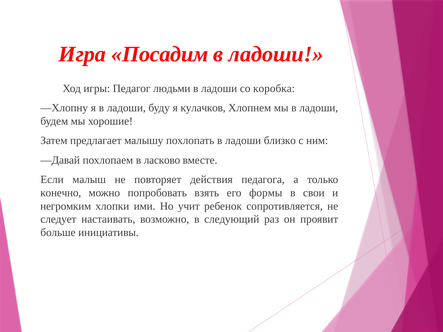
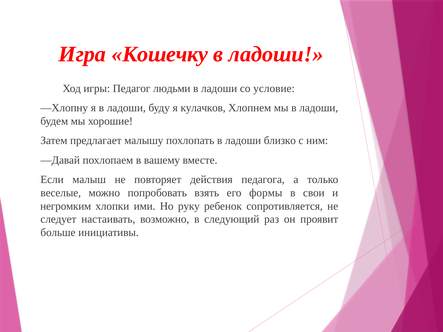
Посадим: Посадим -> Кошечку
коробка: коробка -> условие
ласково: ласково -> вашему
конечно: конечно -> веселые
учит: учит -> руку
